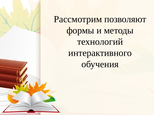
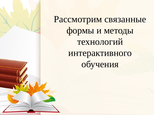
позволяют: позволяют -> связанные
